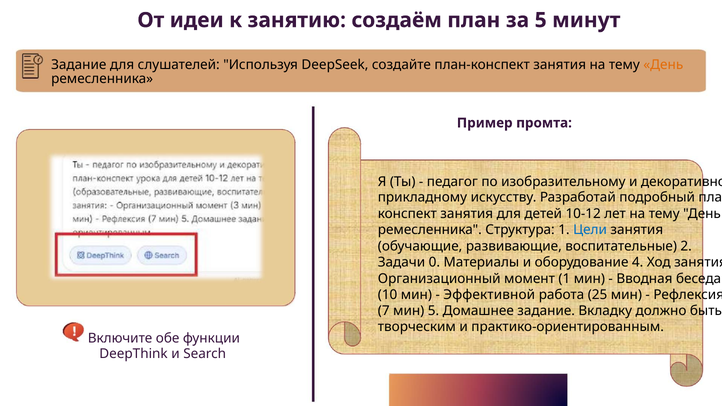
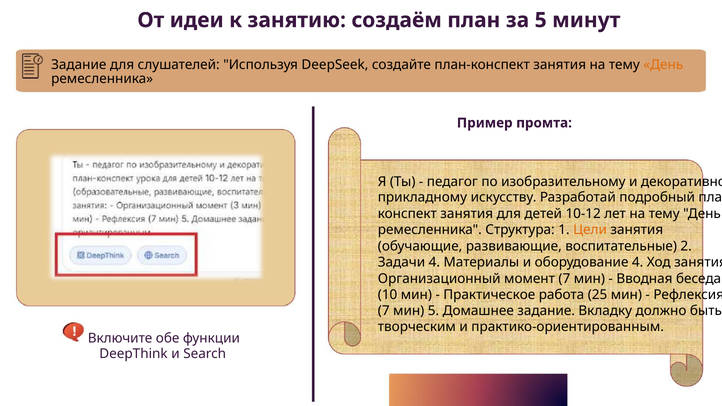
Цели colour: blue -> orange
Задачи 0: 0 -> 4
момент 1: 1 -> 7
Эффективной: Эффективной -> Практическое
